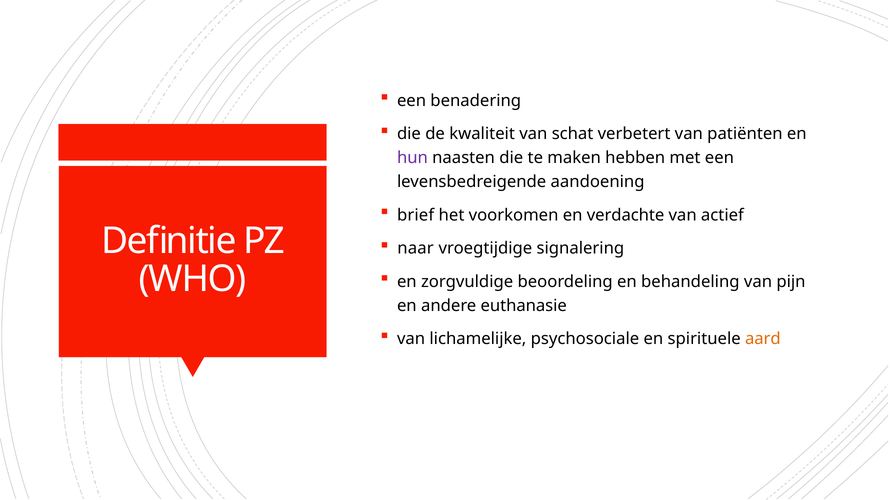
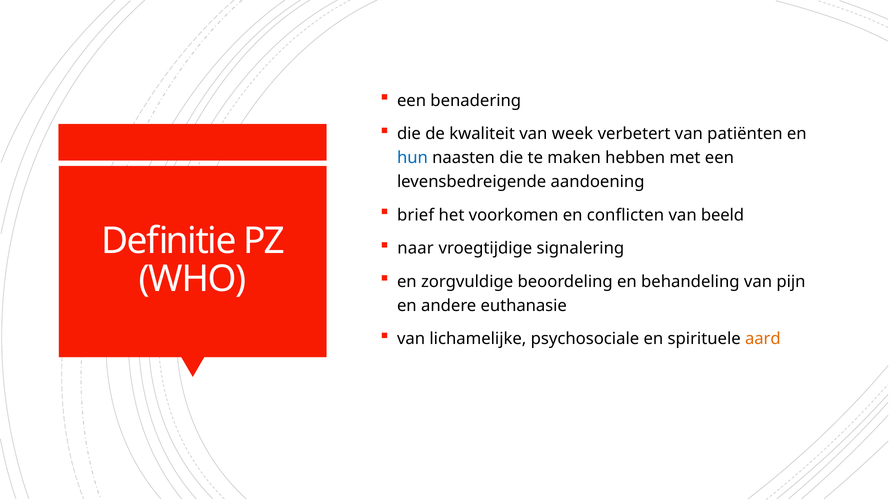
schat: schat -> week
hun colour: purple -> blue
verdachte: verdachte -> conflicten
actief: actief -> beeld
